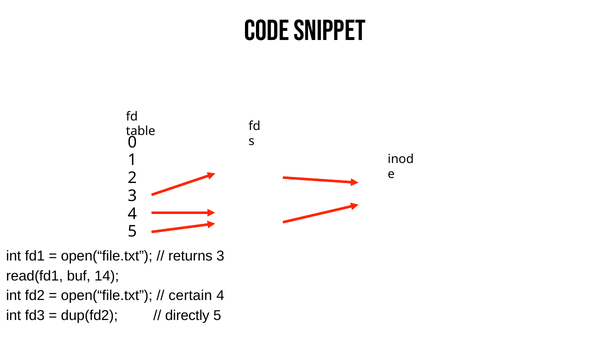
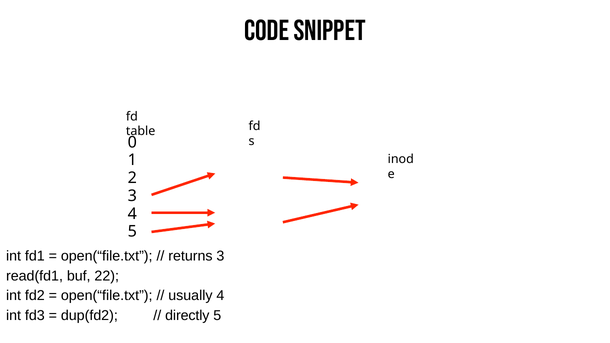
14: 14 -> 22
certain: certain -> usually
